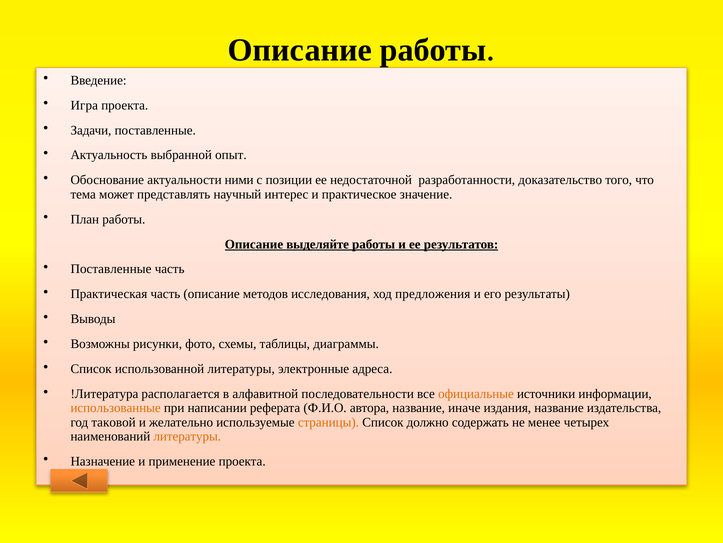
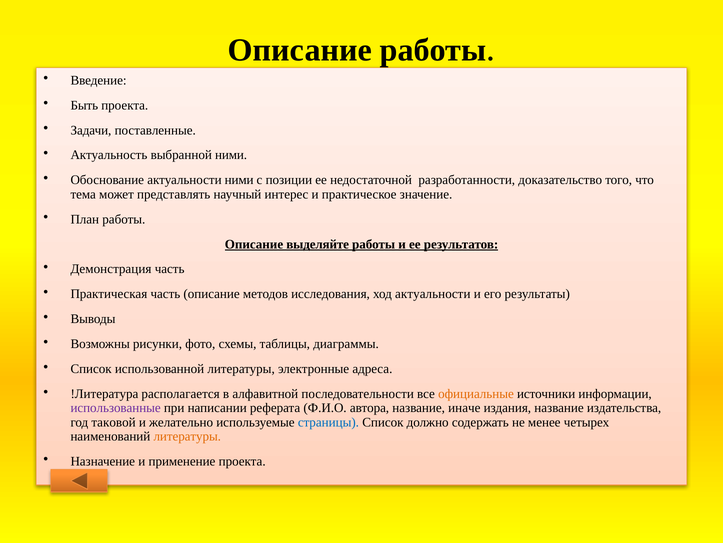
Игра: Игра -> Быть
выбранной опыт: опыт -> ними
Поставленные at (111, 269): Поставленные -> Демонстрация
ход предложения: предложения -> актуальности
использованные colour: orange -> purple
страницы colour: orange -> blue
